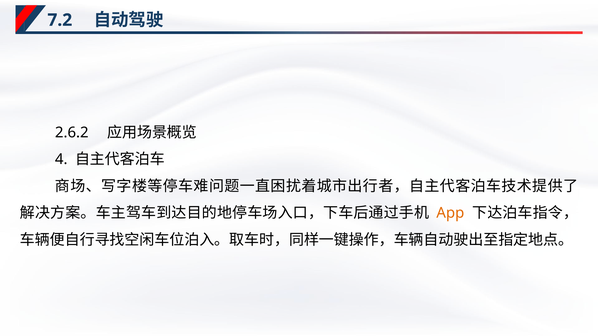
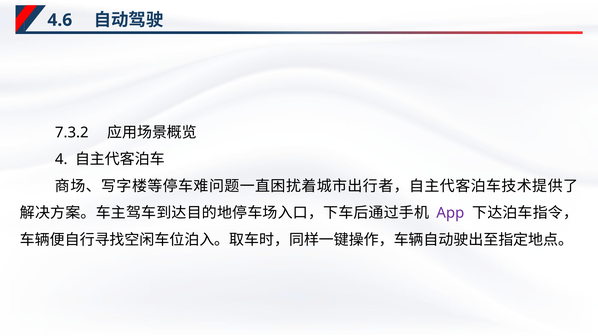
7.2: 7.2 -> 4.6
2.6.2: 2.6.2 -> 7.3.2
App colour: orange -> purple
